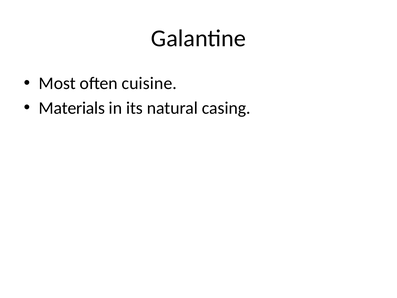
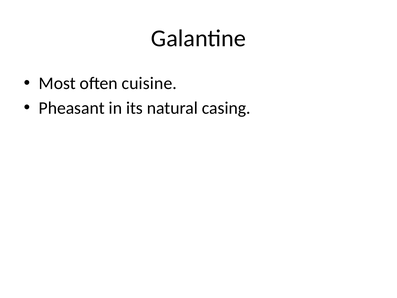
Materials: Materials -> Pheasant
